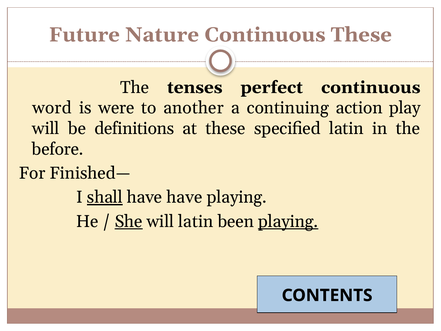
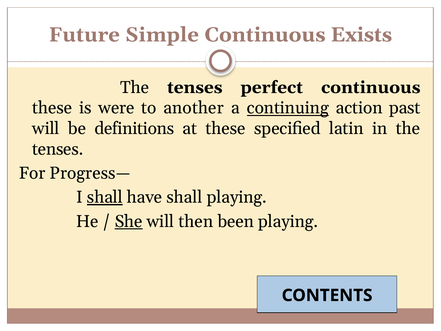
Nature: Nature -> Simple
Continuous These: These -> Exists
word at (52, 108): word -> these
continuing underline: none -> present
play: play -> past
before at (58, 149): before -> tenses
Finished—: Finished— -> Progress—
have have: have -> shall
will latin: latin -> then
playing at (288, 221) underline: present -> none
